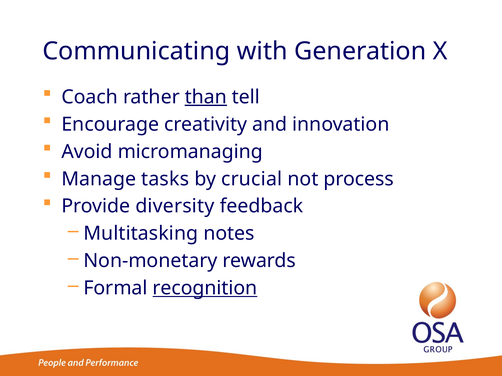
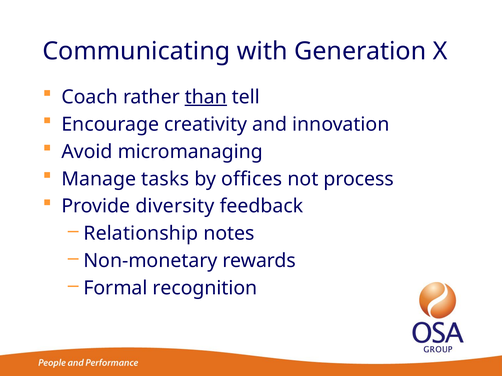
crucial: crucial -> offices
Multitasking: Multitasking -> Relationship
recognition underline: present -> none
